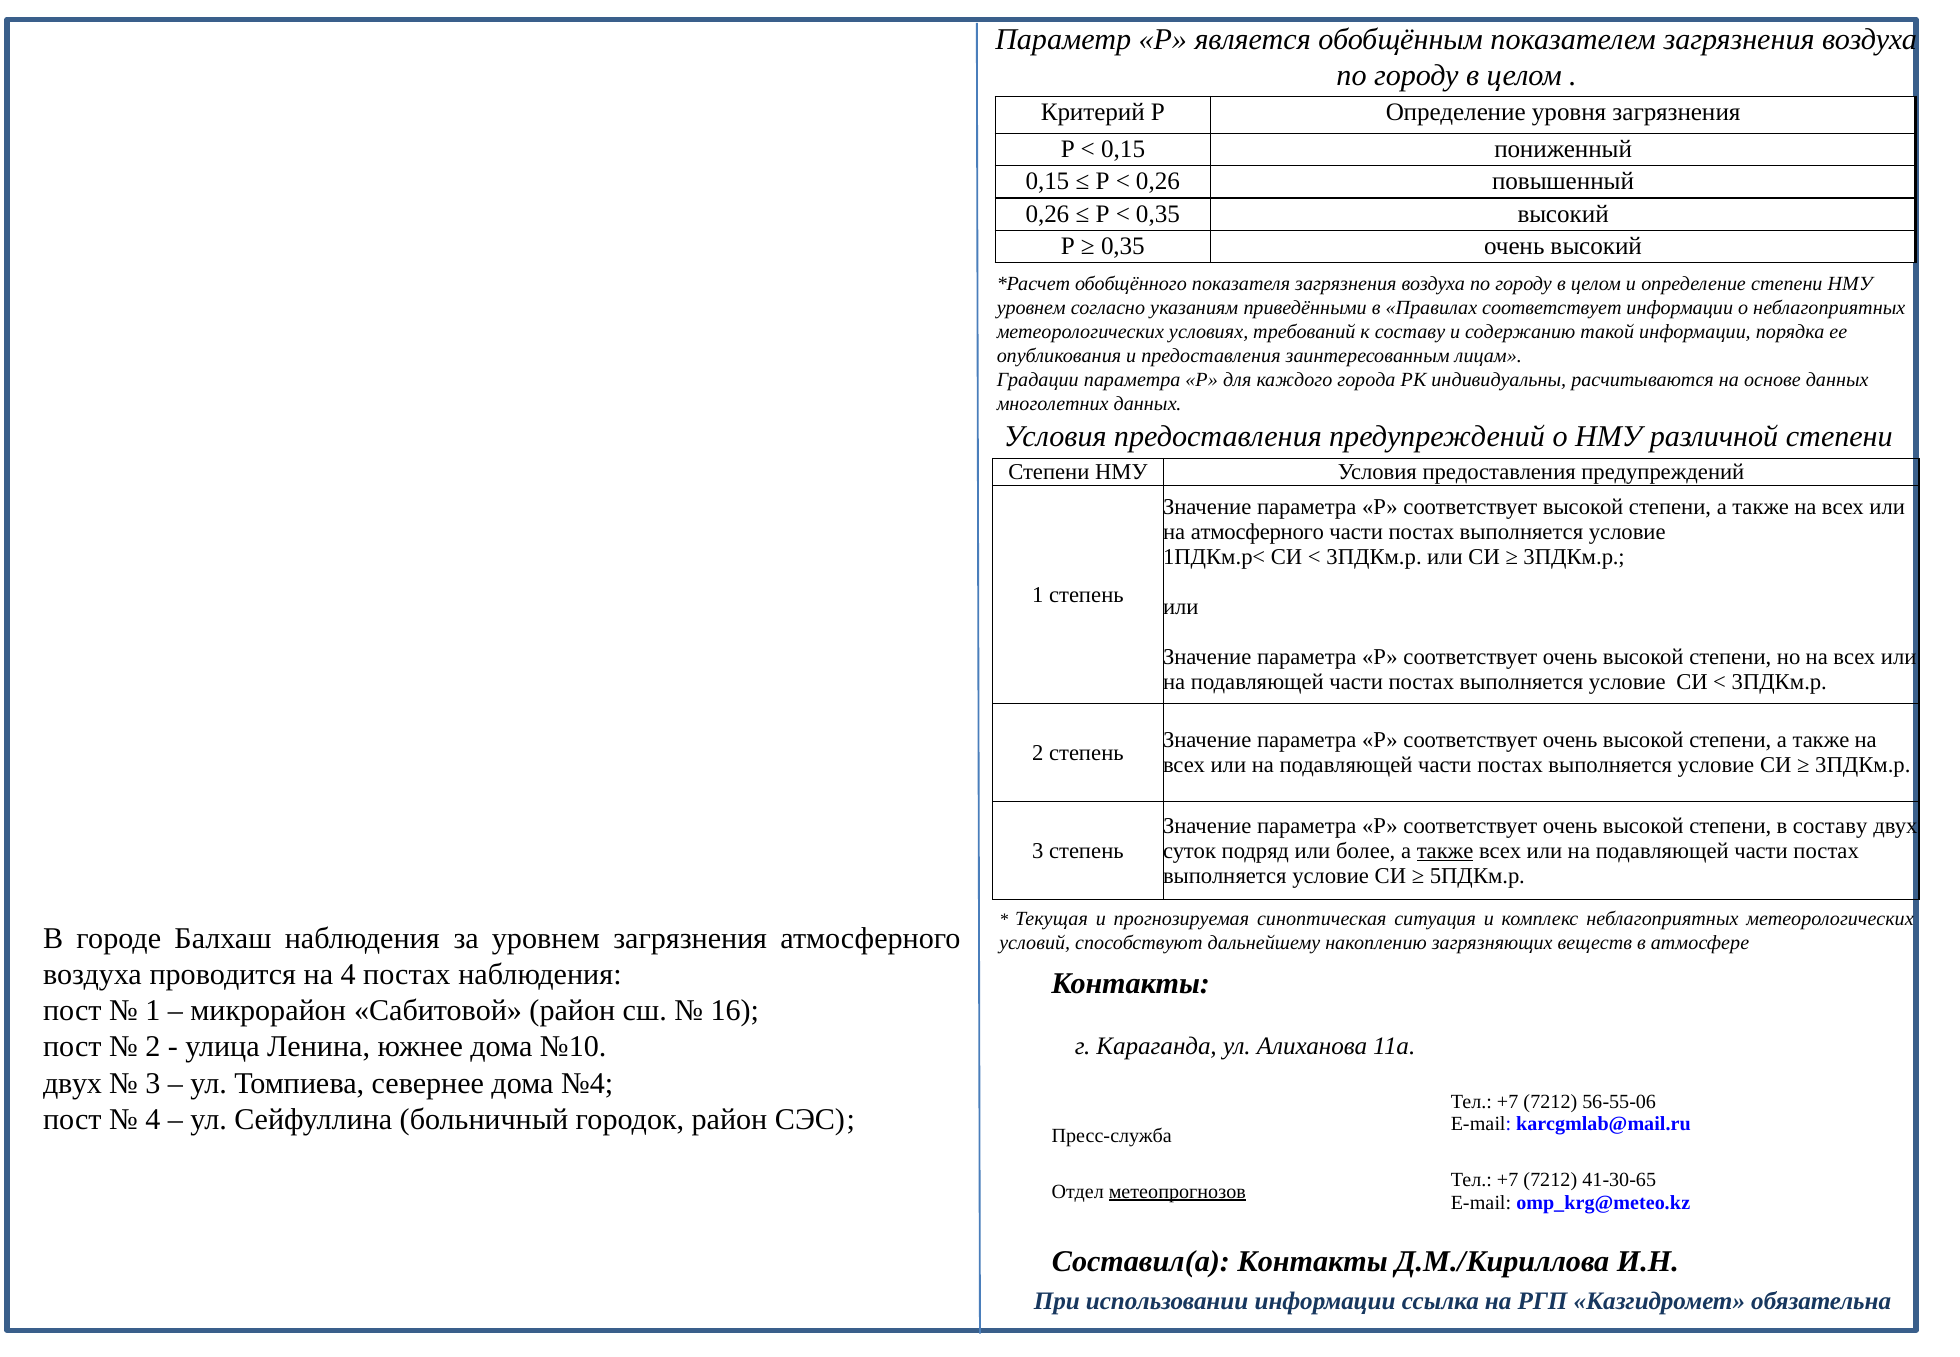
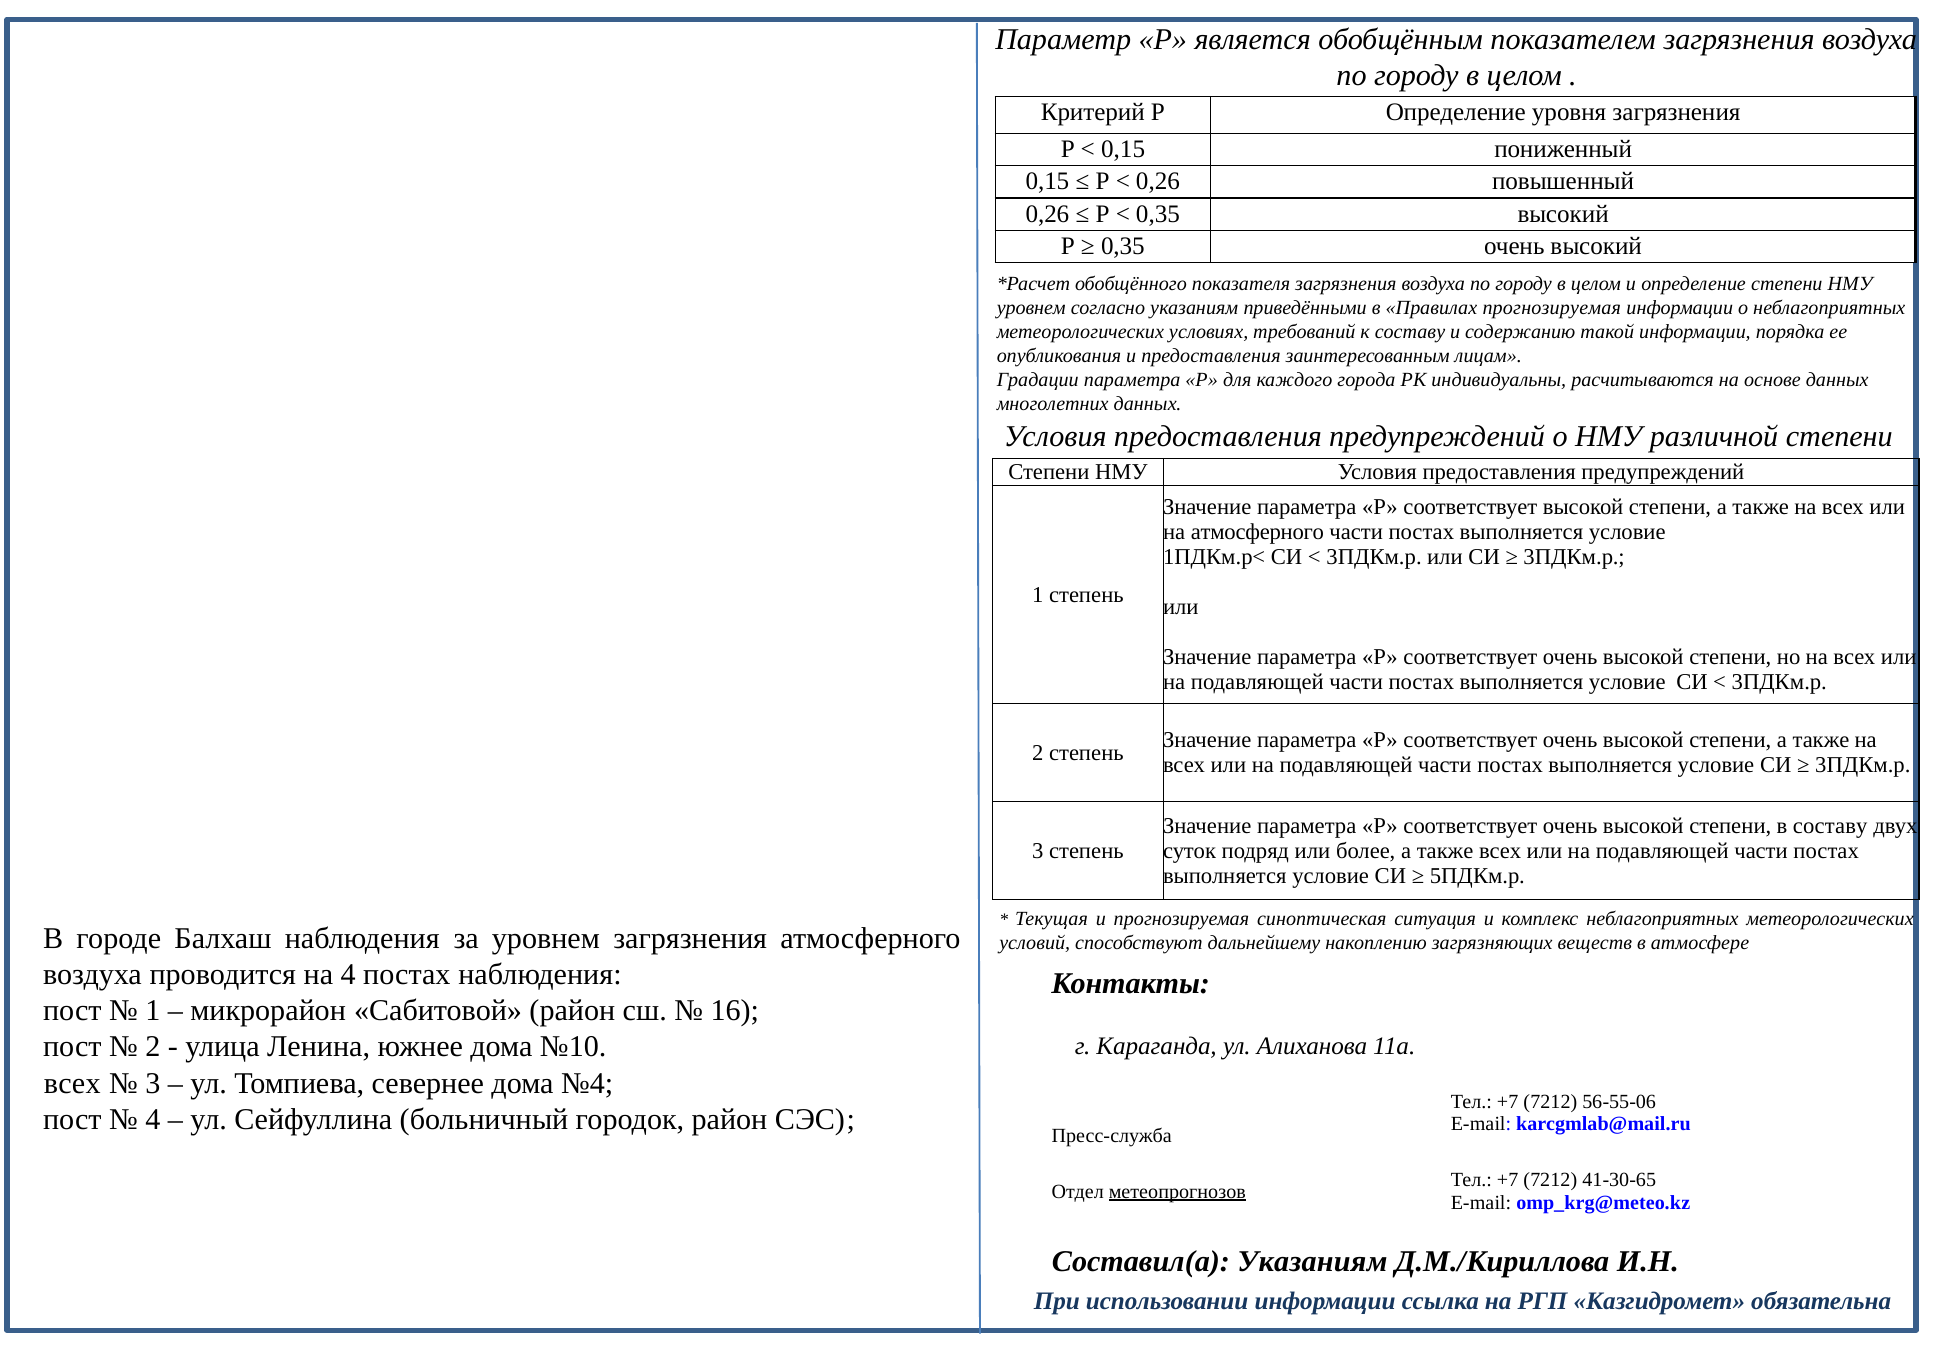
Правилах соответствует: соответствует -> прогнозируемая
также at (1445, 851) underline: present -> none
двух at (73, 1083): двух -> всех
Составил(а Контакты: Контакты -> Указаниям
